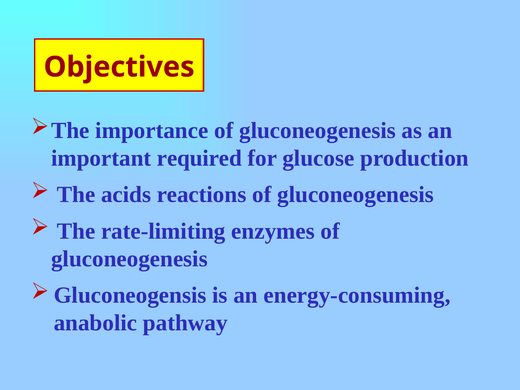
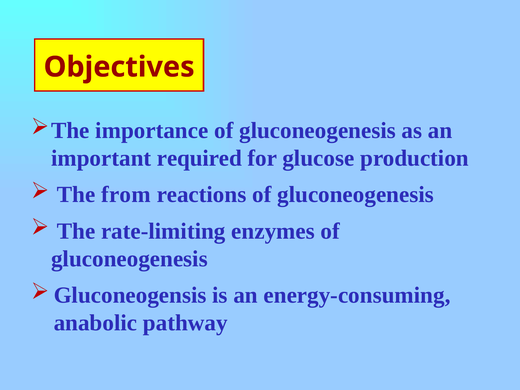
acids: acids -> from
